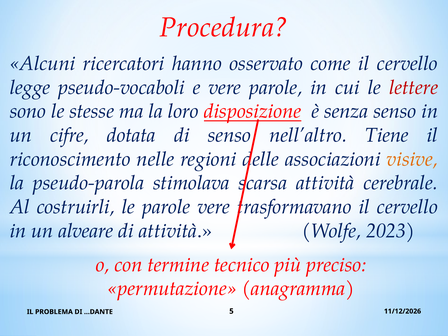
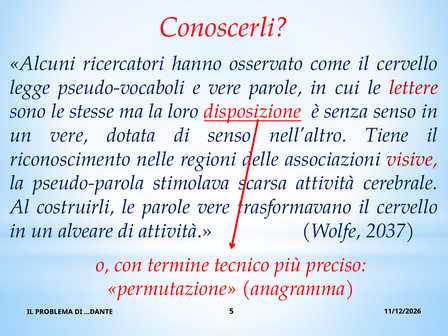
Procedura: Procedura -> Conoscerli
un cifre: cifre -> vere
visive colour: orange -> red
2023: 2023 -> 2037
